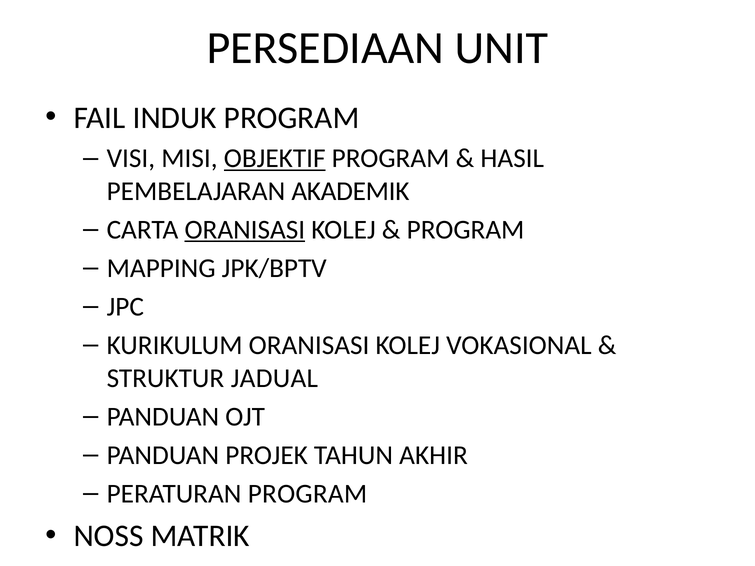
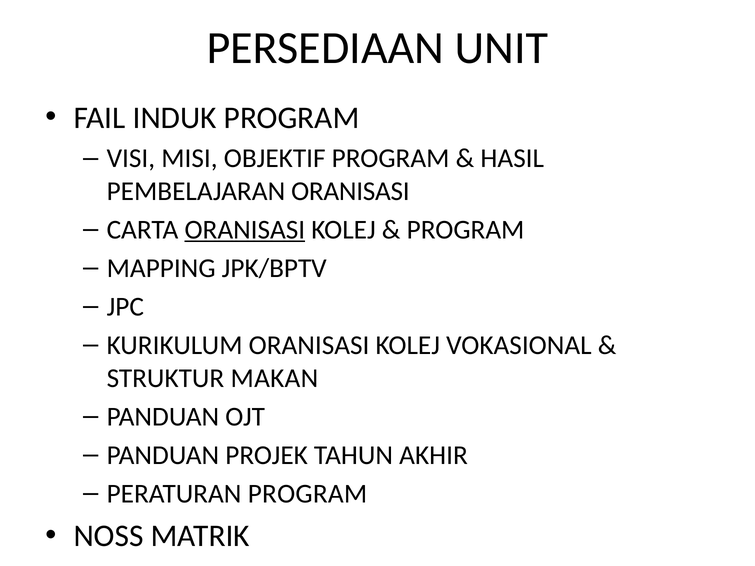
OBJEKTIF underline: present -> none
PEMBELAJARAN AKADEMIK: AKADEMIK -> ORANISASI
JADUAL: JADUAL -> MAKAN
